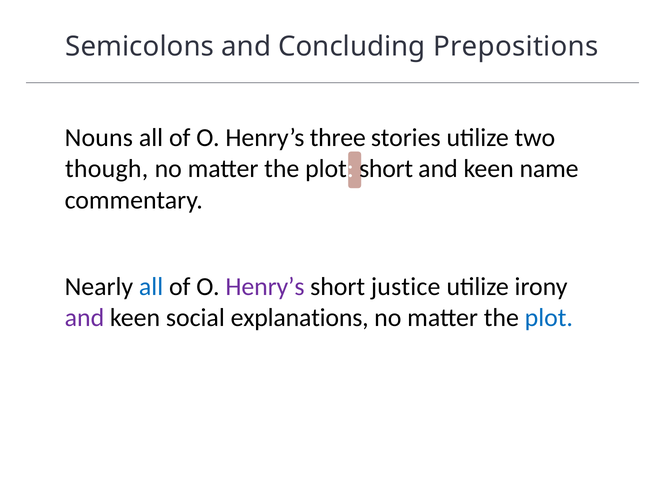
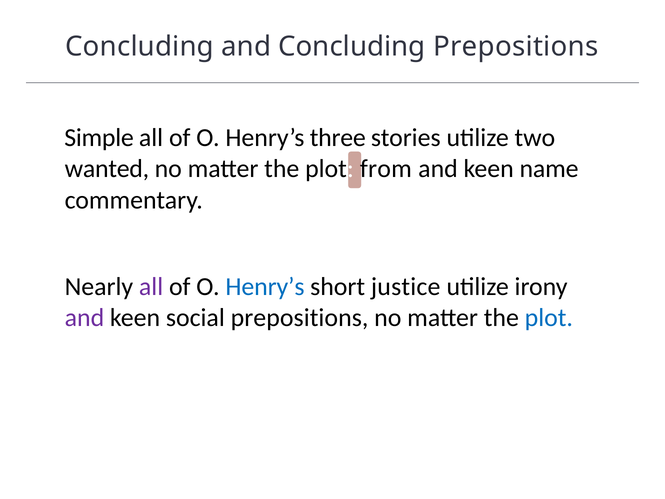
Semicolons at (140, 46): Semicolons -> Concluding
Nouns: Nouns -> Simple
though: though -> wanted
plot short: short -> from
all at (151, 287) colour: blue -> purple
Henry’s at (265, 287) colour: purple -> blue
social explanations: explanations -> prepositions
